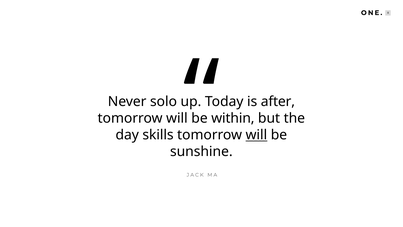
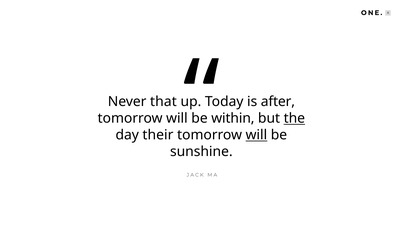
solo: solo -> that
the underline: none -> present
skills: skills -> their
